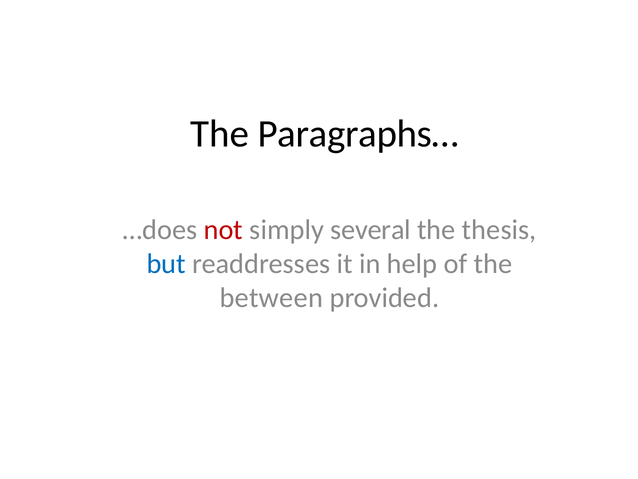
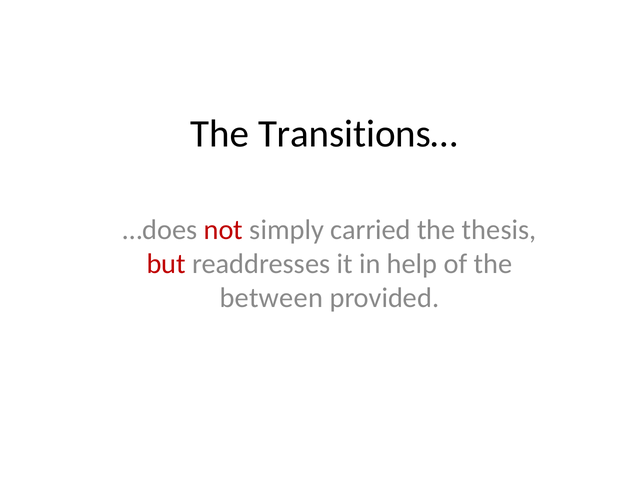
Paragraphs…: Paragraphs… -> Transitions…
several: several -> carried
but colour: blue -> red
